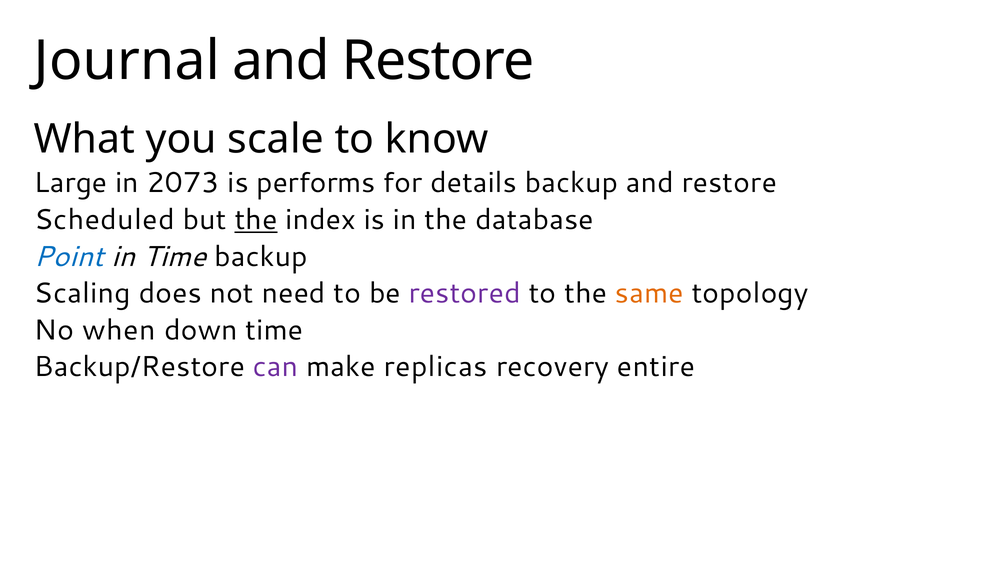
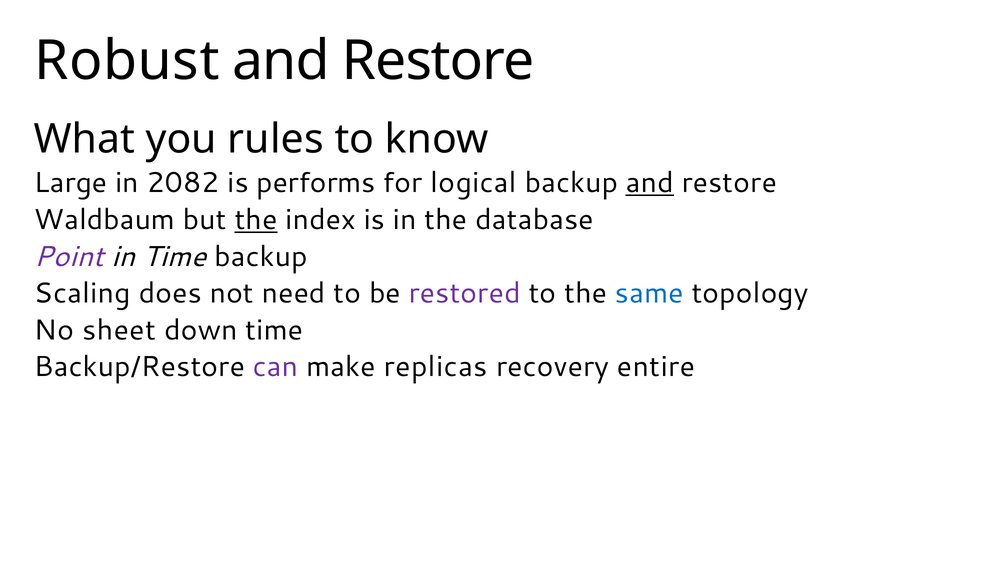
Journal: Journal -> Robust
scale: scale -> rules
2073: 2073 -> 2082
details: details -> logical
and at (650, 183) underline: none -> present
Scheduled: Scheduled -> Waldbaum
Point colour: blue -> purple
same colour: orange -> blue
when: when -> sheet
